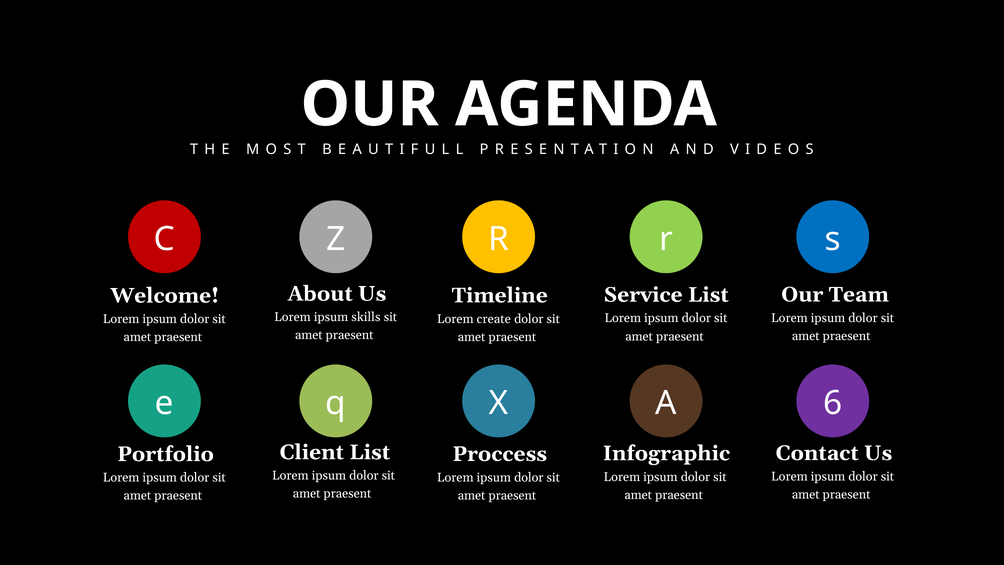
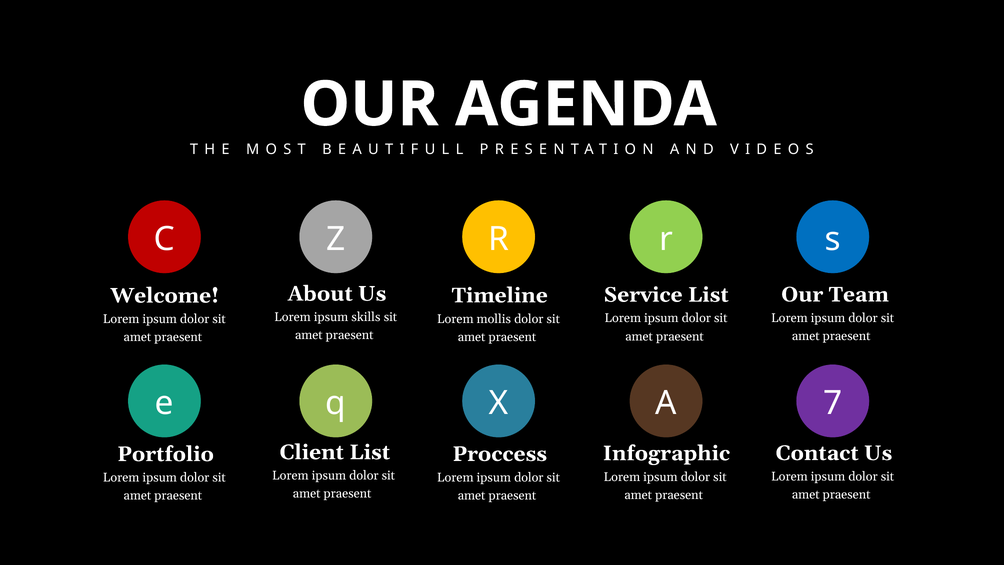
create: create -> mollis
6: 6 -> 7
